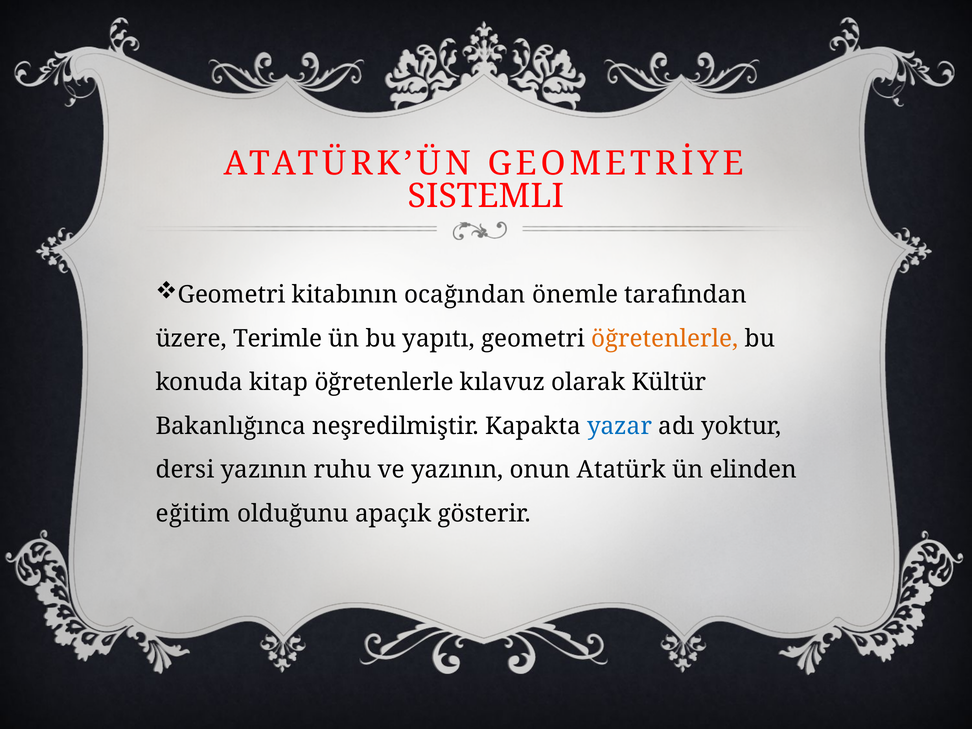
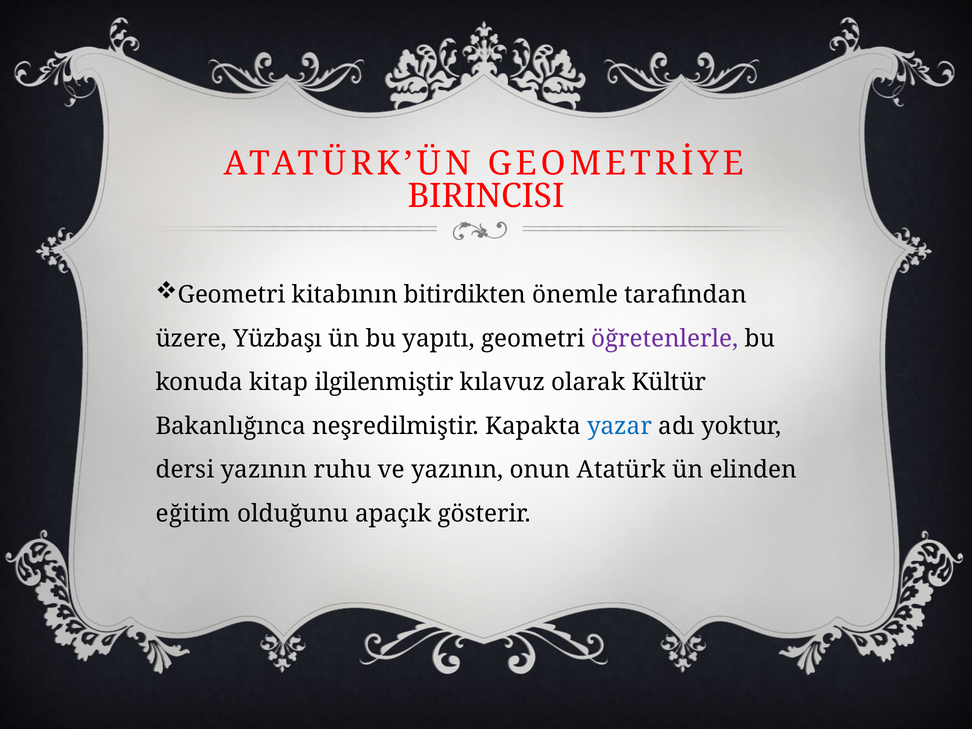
SISTEMLI: SISTEMLI -> BIRINCISI
ocağından: ocağından -> bitirdikten
Terimle: Terimle -> Yüzbaşı
öğretenlerle at (665, 339) colour: orange -> purple
kitap öğretenlerle: öğretenlerle -> ilgilenmiştir
